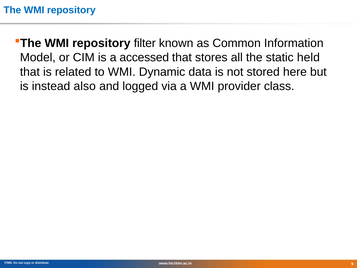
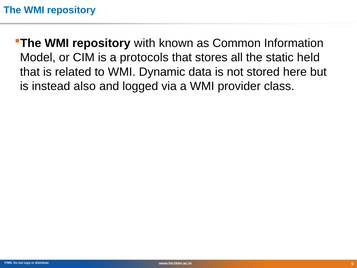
filter: filter -> with
accessed: accessed -> protocols
